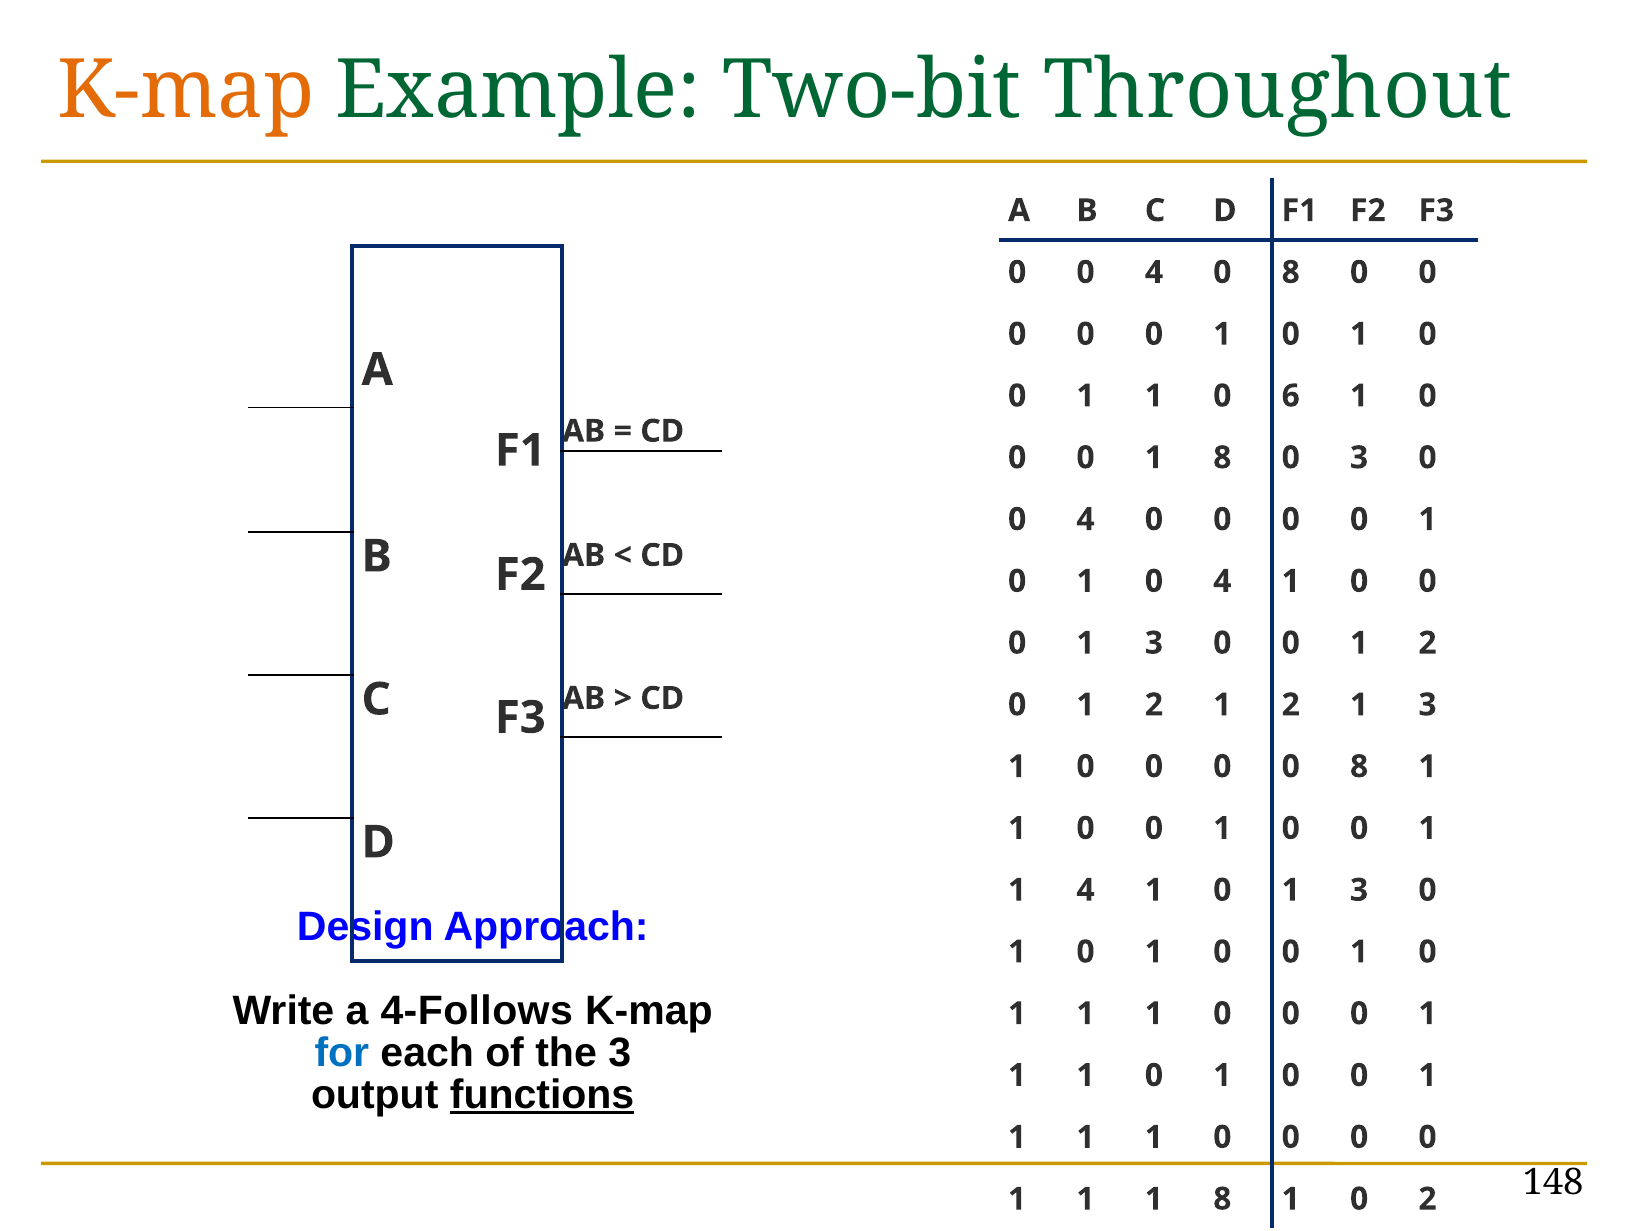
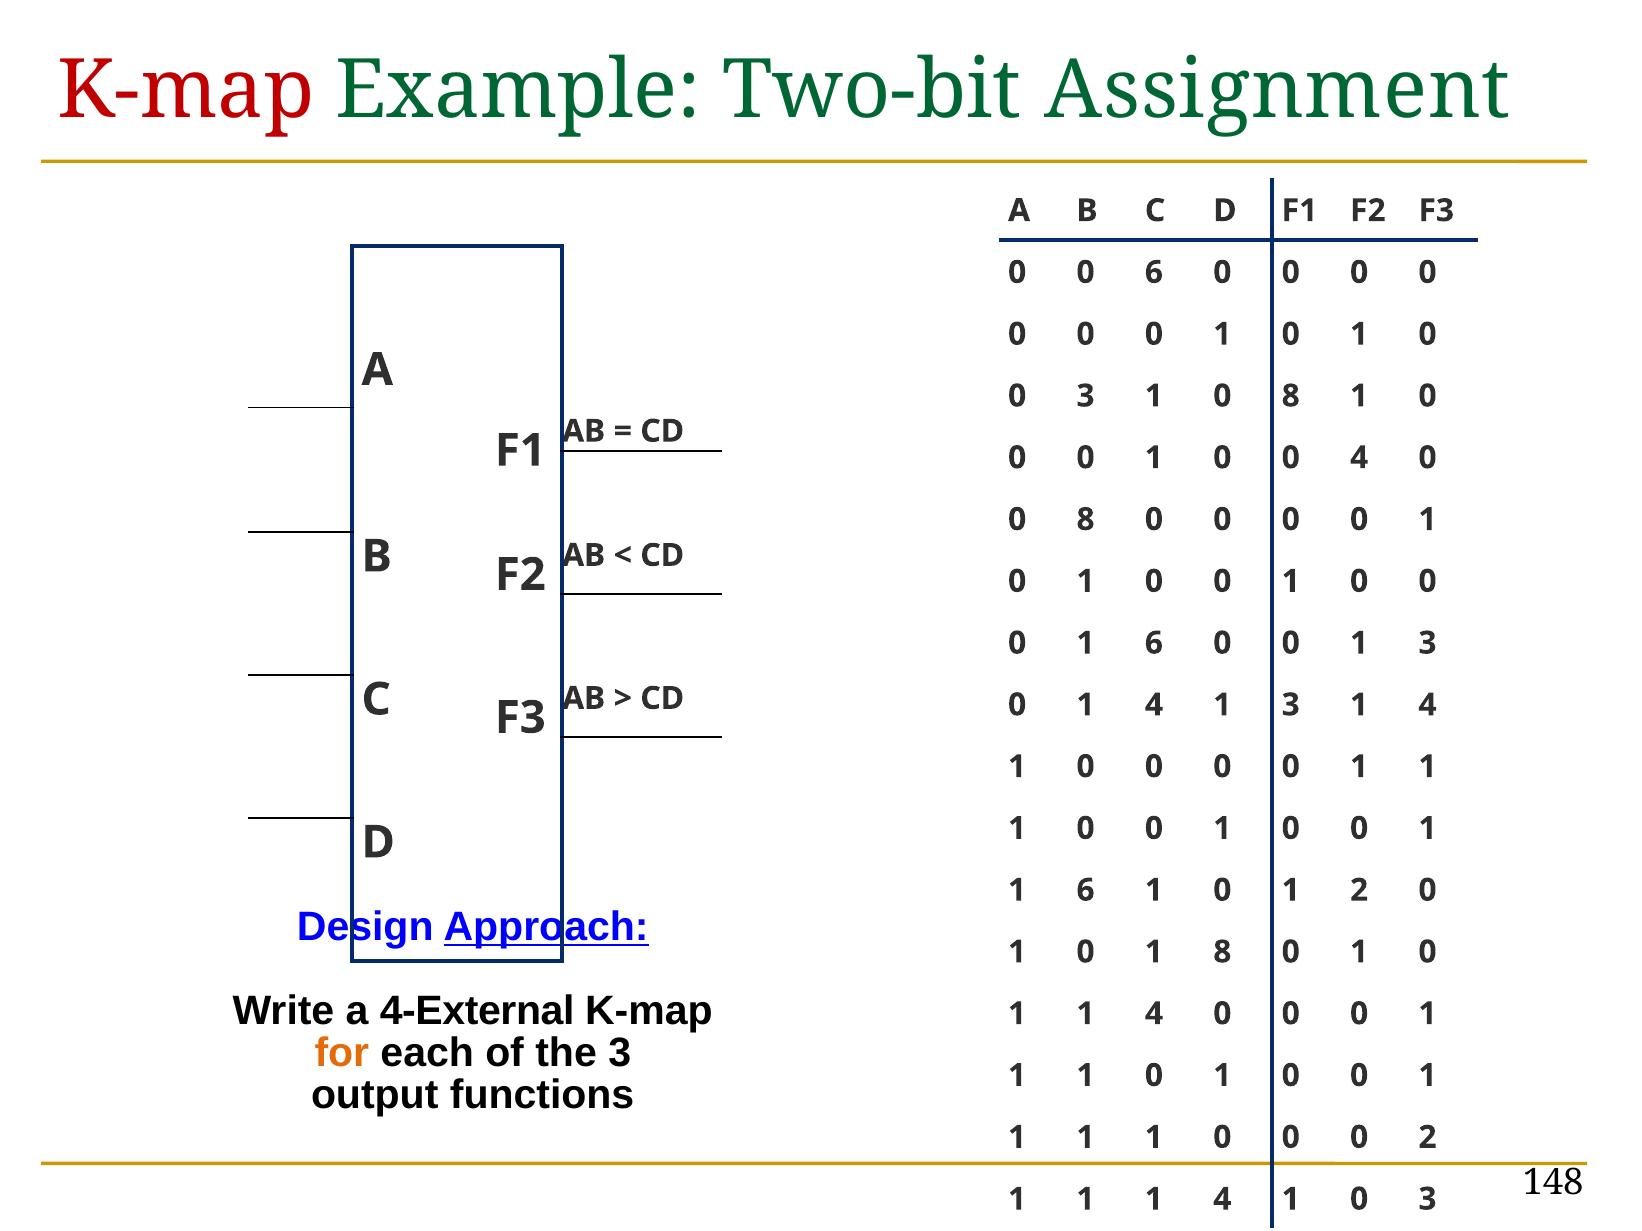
K-map at (186, 91) colour: orange -> red
Throughout: Throughout -> Assignment
4 at (1154, 272): 4 -> 6
8 at (1291, 272): 8 -> 0
1 at (1086, 396): 1 -> 3
1 0 6: 6 -> 8
8 at (1222, 458): 8 -> 0
0 3: 3 -> 4
4 at (1086, 520): 4 -> 8
4 at (1222, 581): 4 -> 0
3 at (1154, 643): 3 -> 6
0 0 1 2: 2 -> 3
2 at (1154, 705): 2 -> 4
2 at (1291, 705): 2 -> 3
3 at (1428, 705): 3 -> 4
8 at (1359, 767): 8 -> 1
4 at (1086, 890): 4 -> 6
1 0 1 3: 3 -> 2
Approach underline: none -> present
0 at (1222, 952): 0 -> 8
4-Follows: 4-Follows -> 4-External
1 at (1154, 1014): 1 -> 4
for colour: blue -> orange
functions underline: present -> none
0 at (1428, 1138): 0 -> 2
1 1 1 8: 8 -> 4
1 0 2: 2 -> 3
